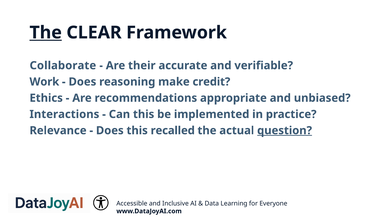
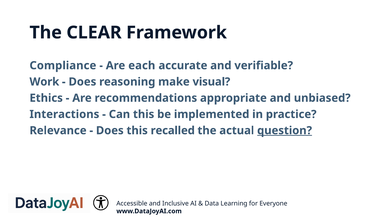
The at (46, 33) underline: present -> none
Collaborate: Collaborate -> Compliance
their: their -> each
credit: credit -> visual
